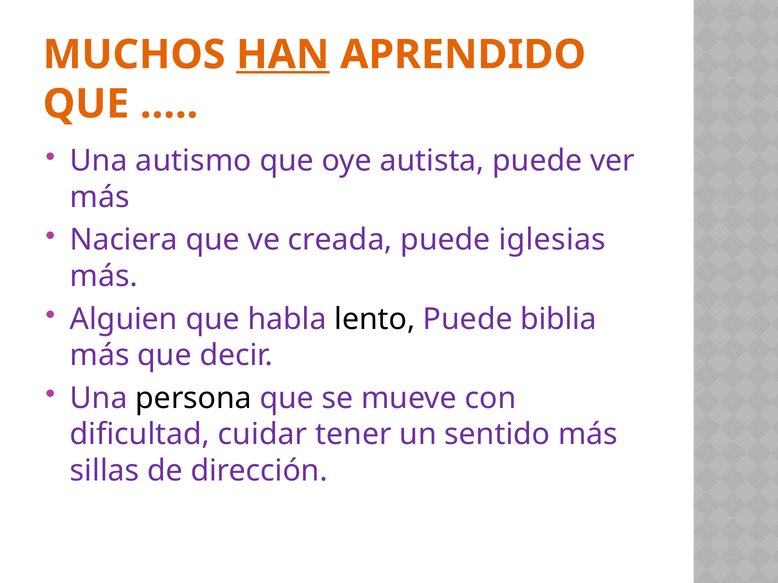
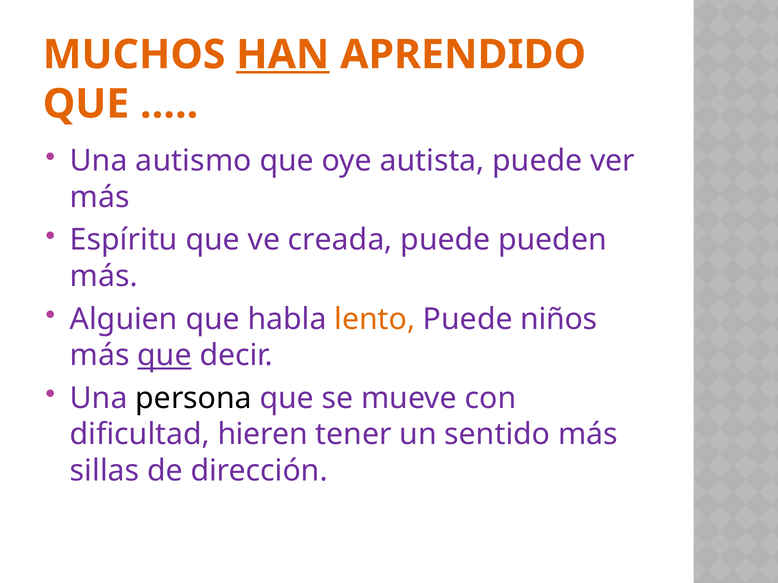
Naciera: Naciera -> Espíritu
iglesias: iglesias -> pueden
lento colour: black -> orange
biblia: biblia -> niños
que at (165, 356) underline: none -> present
cuidar: cuidar -> hieren
